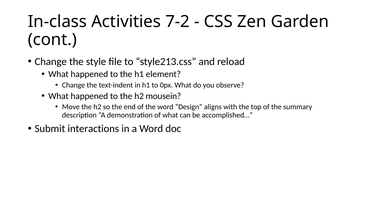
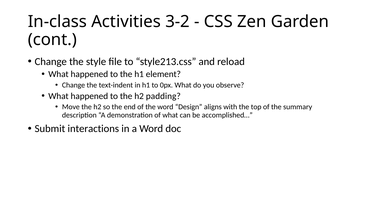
7-2: 7-2 -> 3-2
mousein: mousein -> padding
